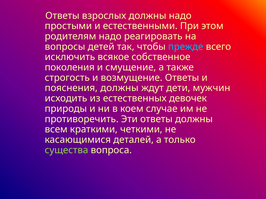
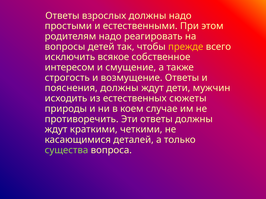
прежде colour: light blue -> yellow
поколения: поколения -> интересом
девочек: девочек -> сюжеты
всем at (56, 130): всем -> ждут
